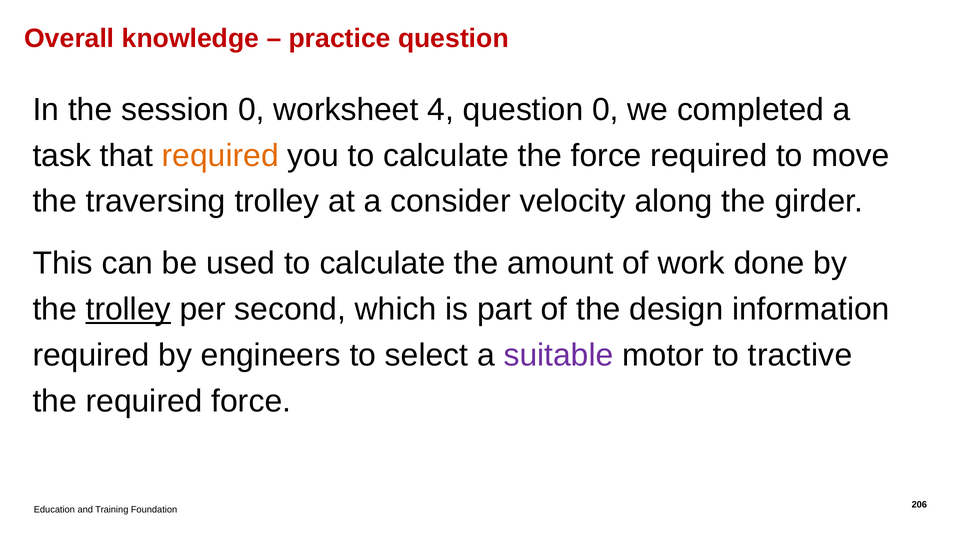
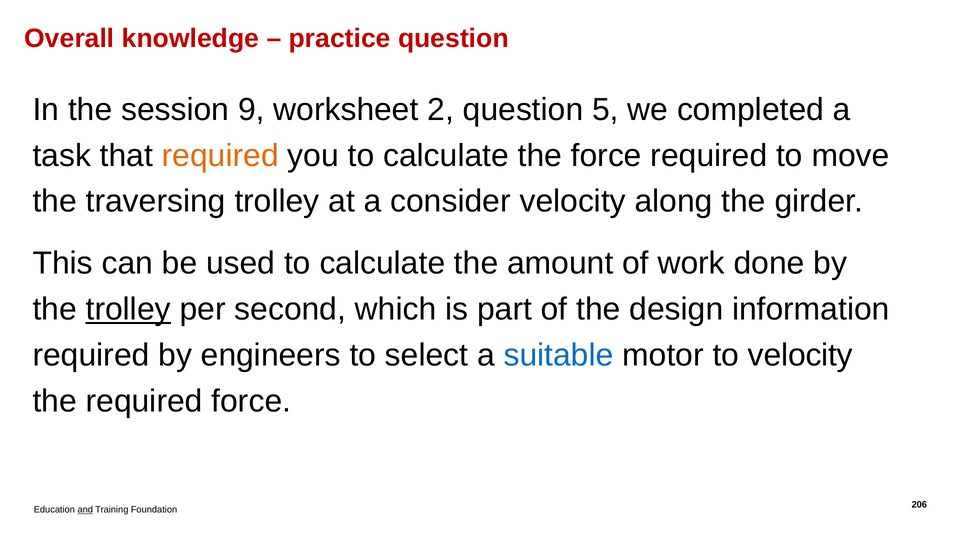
session 0: 0 -> 9
4: 4 -> 2
question 0: 0 -> 5
suitable colour: purple -> blue
to tractive: tractive -> velocity
and underline: none -> present
